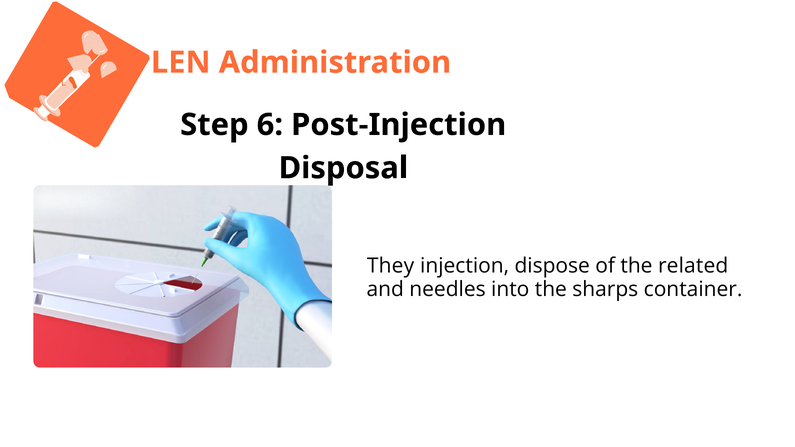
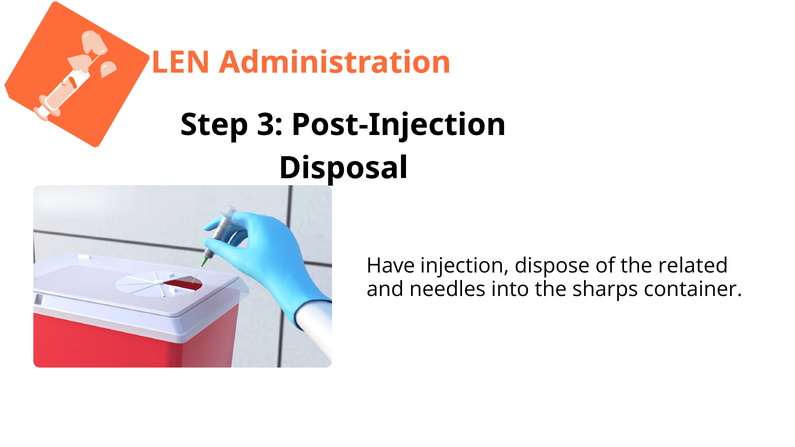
6: 6 -> 3
They: They -> Have
